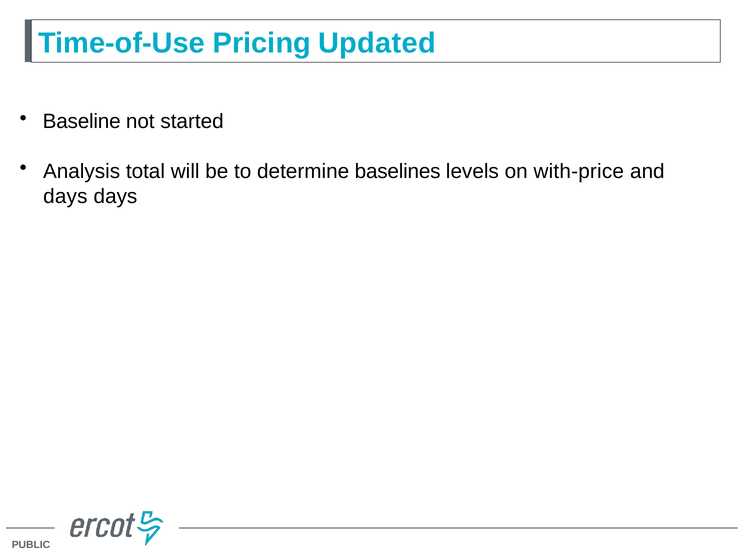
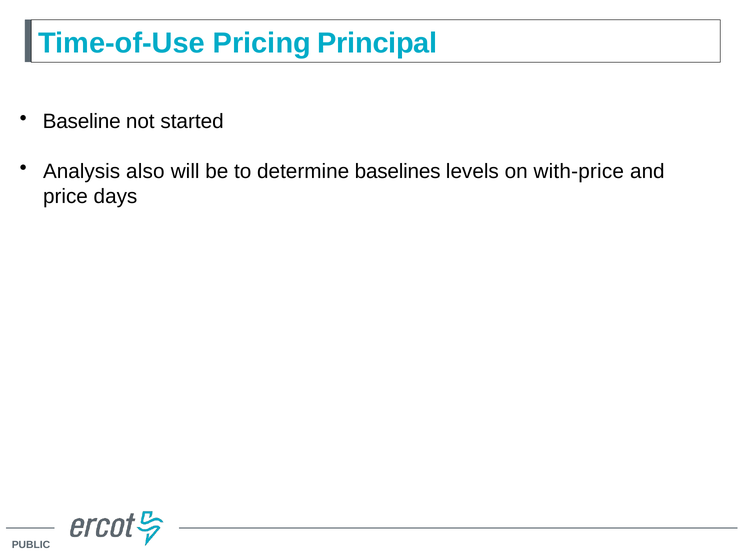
Updated: Updated -> Principal
total: total -> also
days at (65, 196): days -> price
